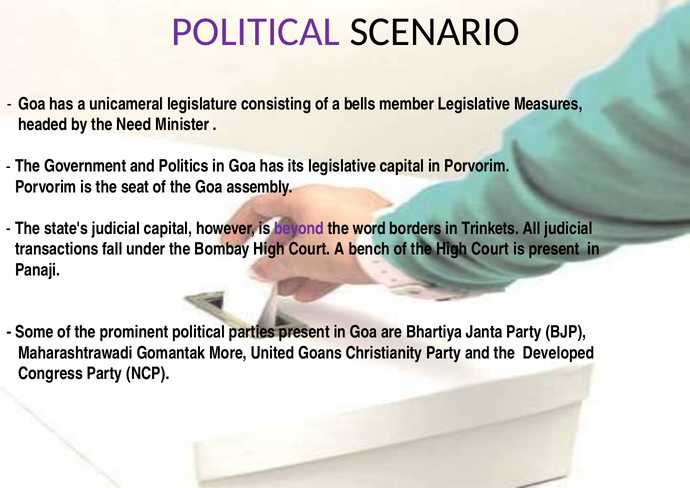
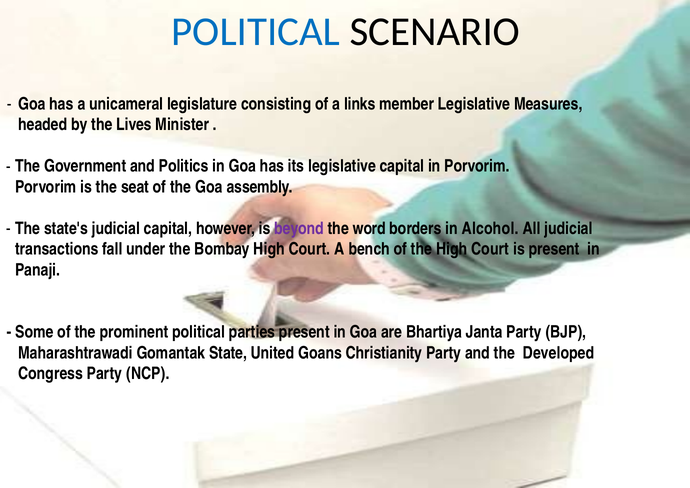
POLITICAL at (256, 31) colour: purple -> blue
bells: bells -> links
Need: Need -> Lives
Trinkets: Trinkets -> Alcohol
More: More -> State
